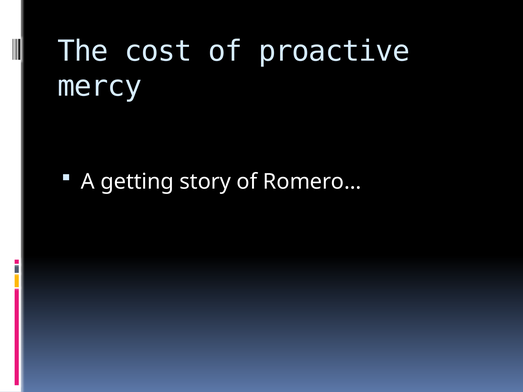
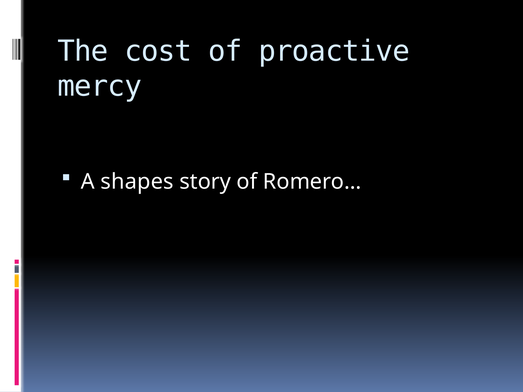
getting: getting -> shapes
